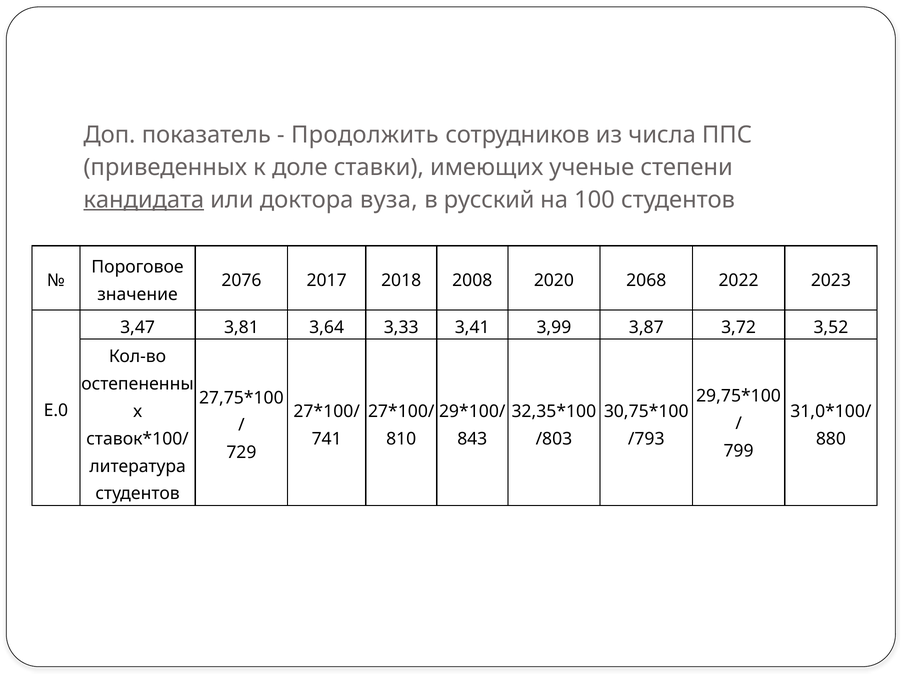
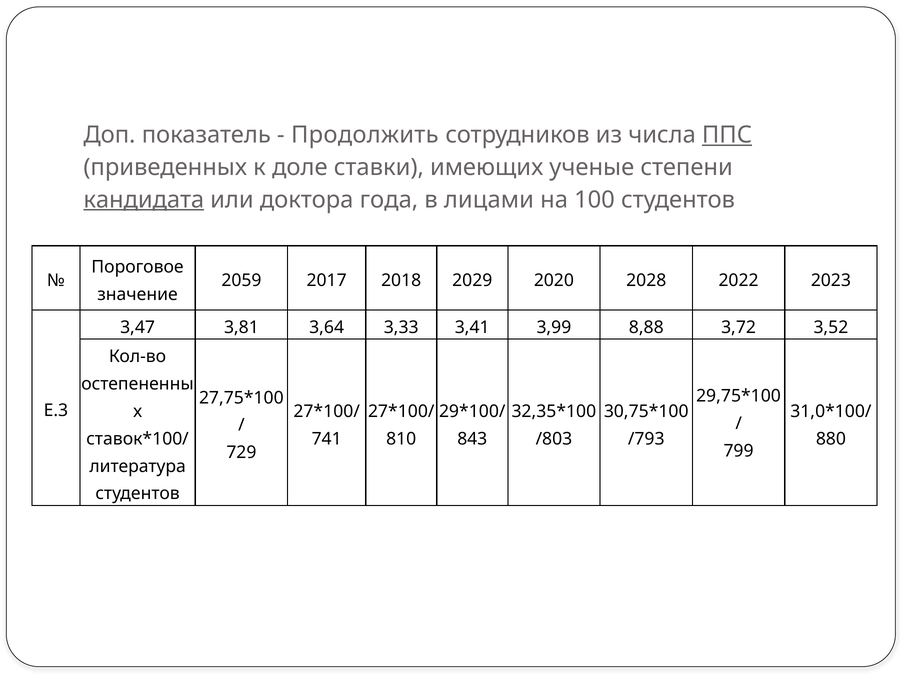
ППС underline: none -> present
вуза: вуза -> года
русский: русский -> лицами
2076: 2076 -> 2059
2008: 2008 -> 2029
2068: 2068 -> 2028
3,87: 3,87 -> 8,88
E.0: E.0 -> E.3
